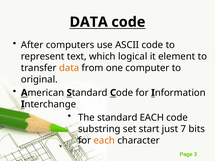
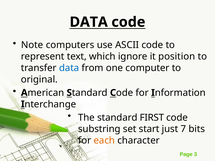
After: After -> Note
logical: logical -> ignore
element: element -> position
data at (69, 68) colour: orange -> blue
standard EACH: EACH -> FIRST
